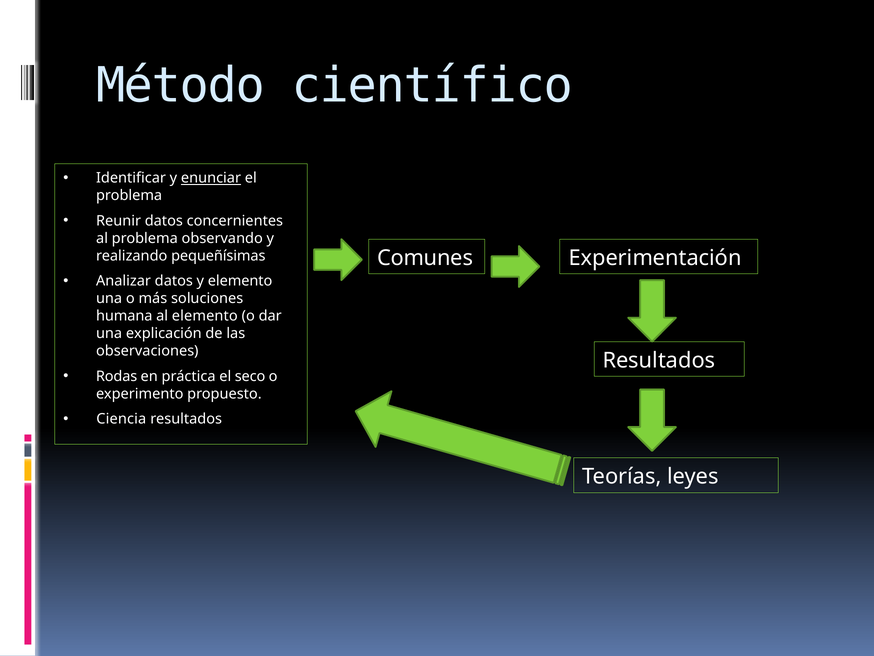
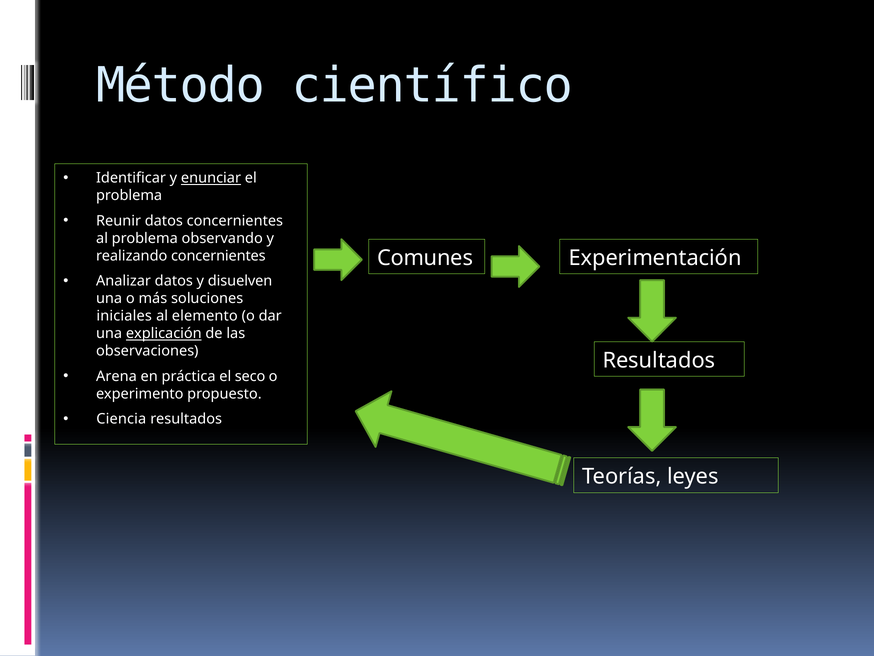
realizando pequeñísimas: pequeñísimas -> concernientes
y elemento: elemento -> disuelven
humana: humana -> iniciales
explicación underline: none -> present
Rodas: Rodas -> Arena
